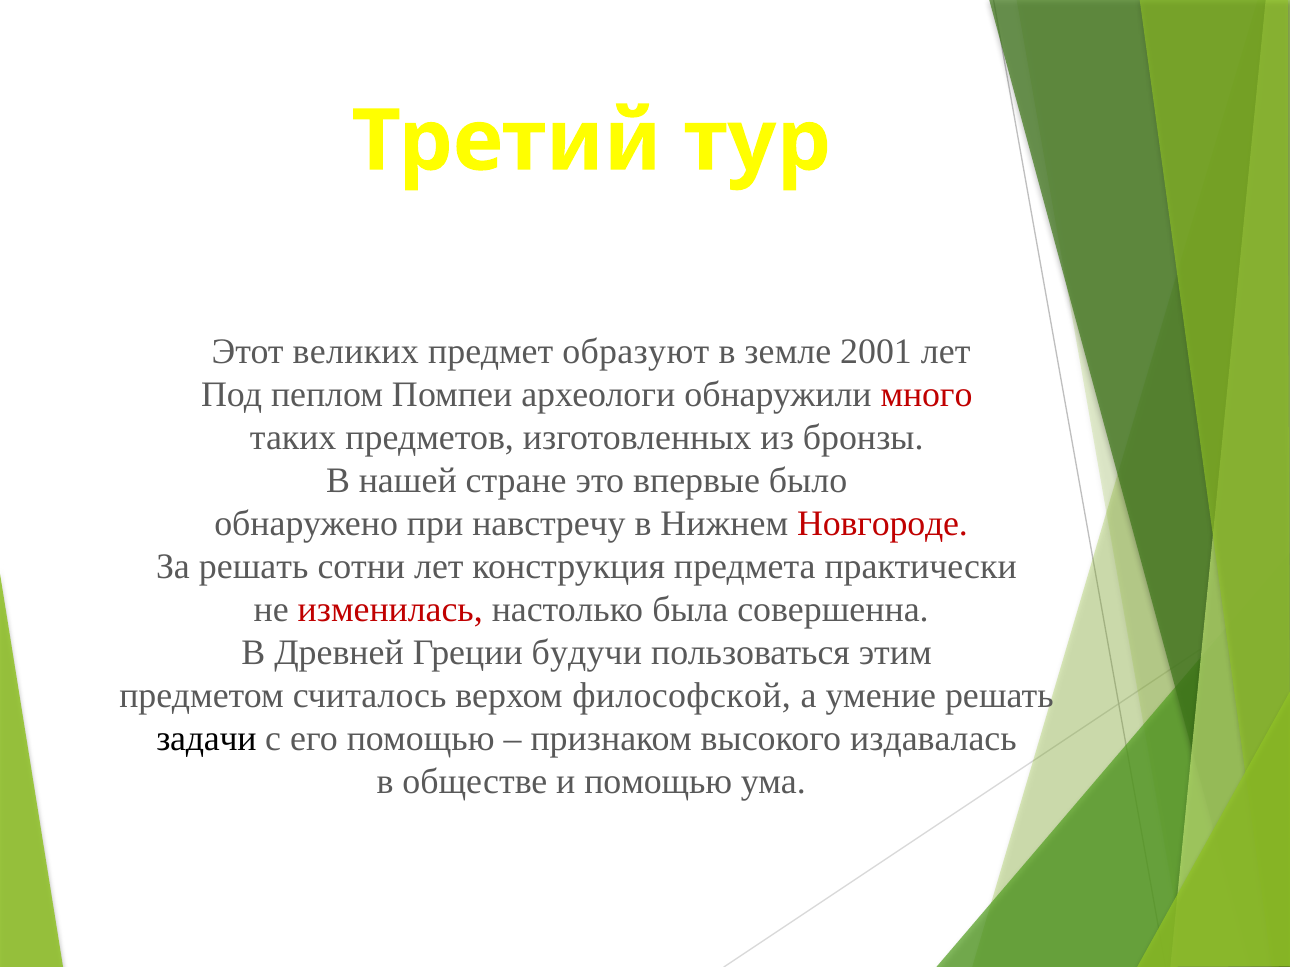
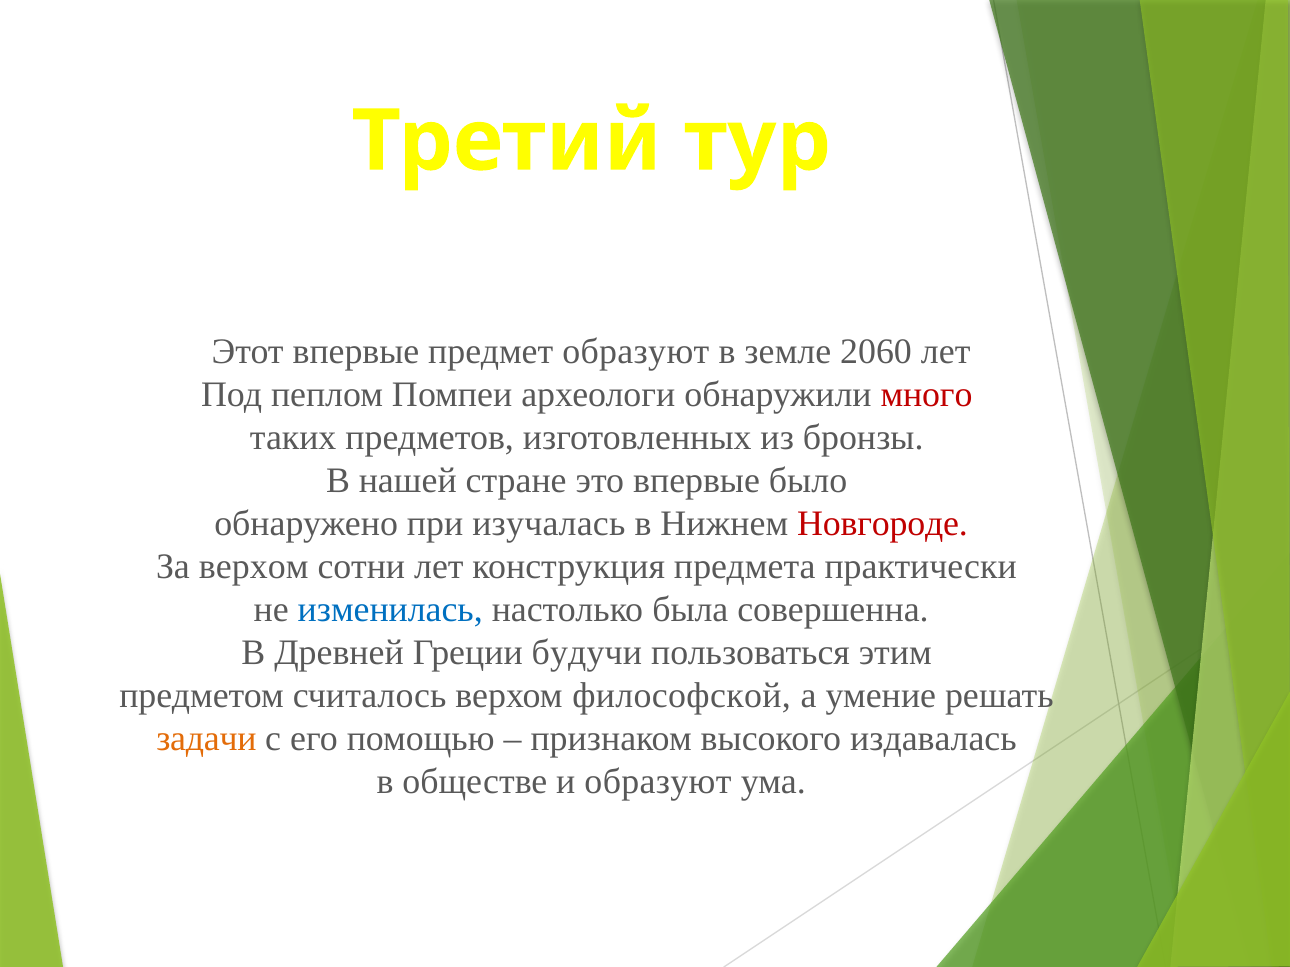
Этот великих: великих -> впервые
2001: 2001 -> 2060
навстречу: навстречу -> изучалась
За решать: решать -> верхом
изменилась colour: red -> blue
задачи colour: black -> orange
и помощью: помощью -> образуют
